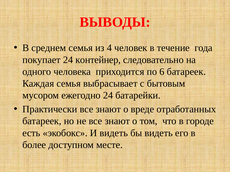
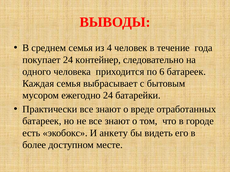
И видеть: видеть -> анкету
